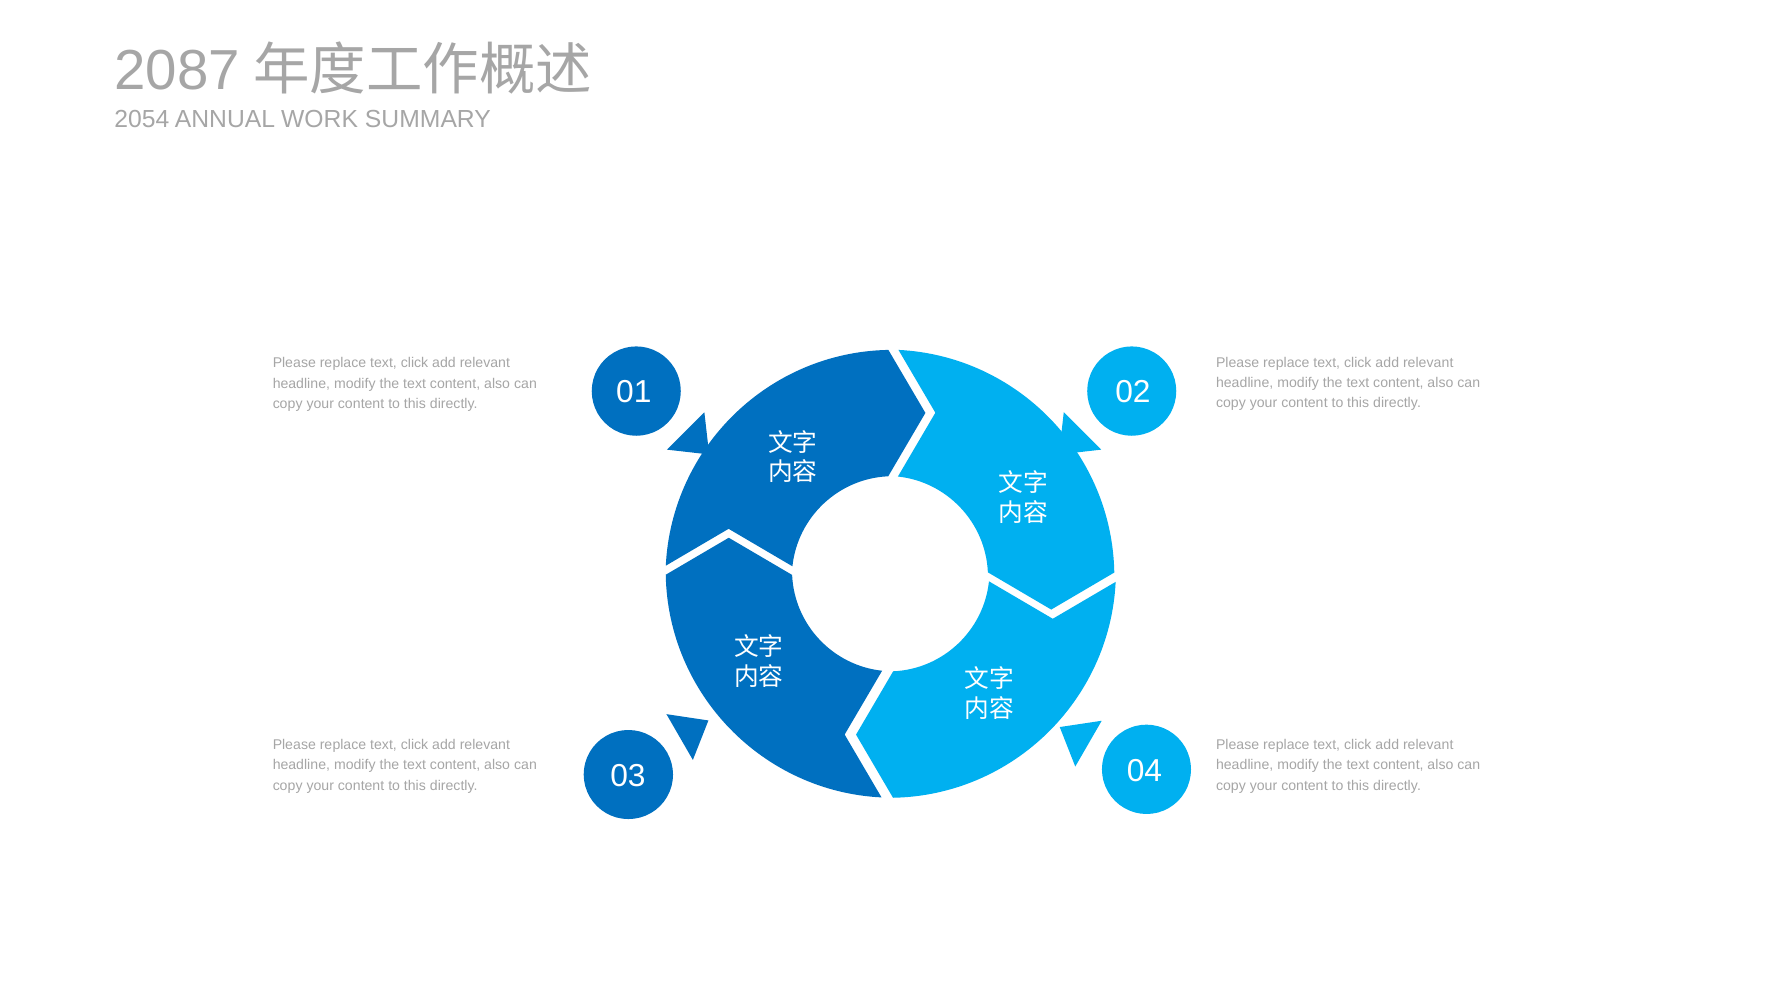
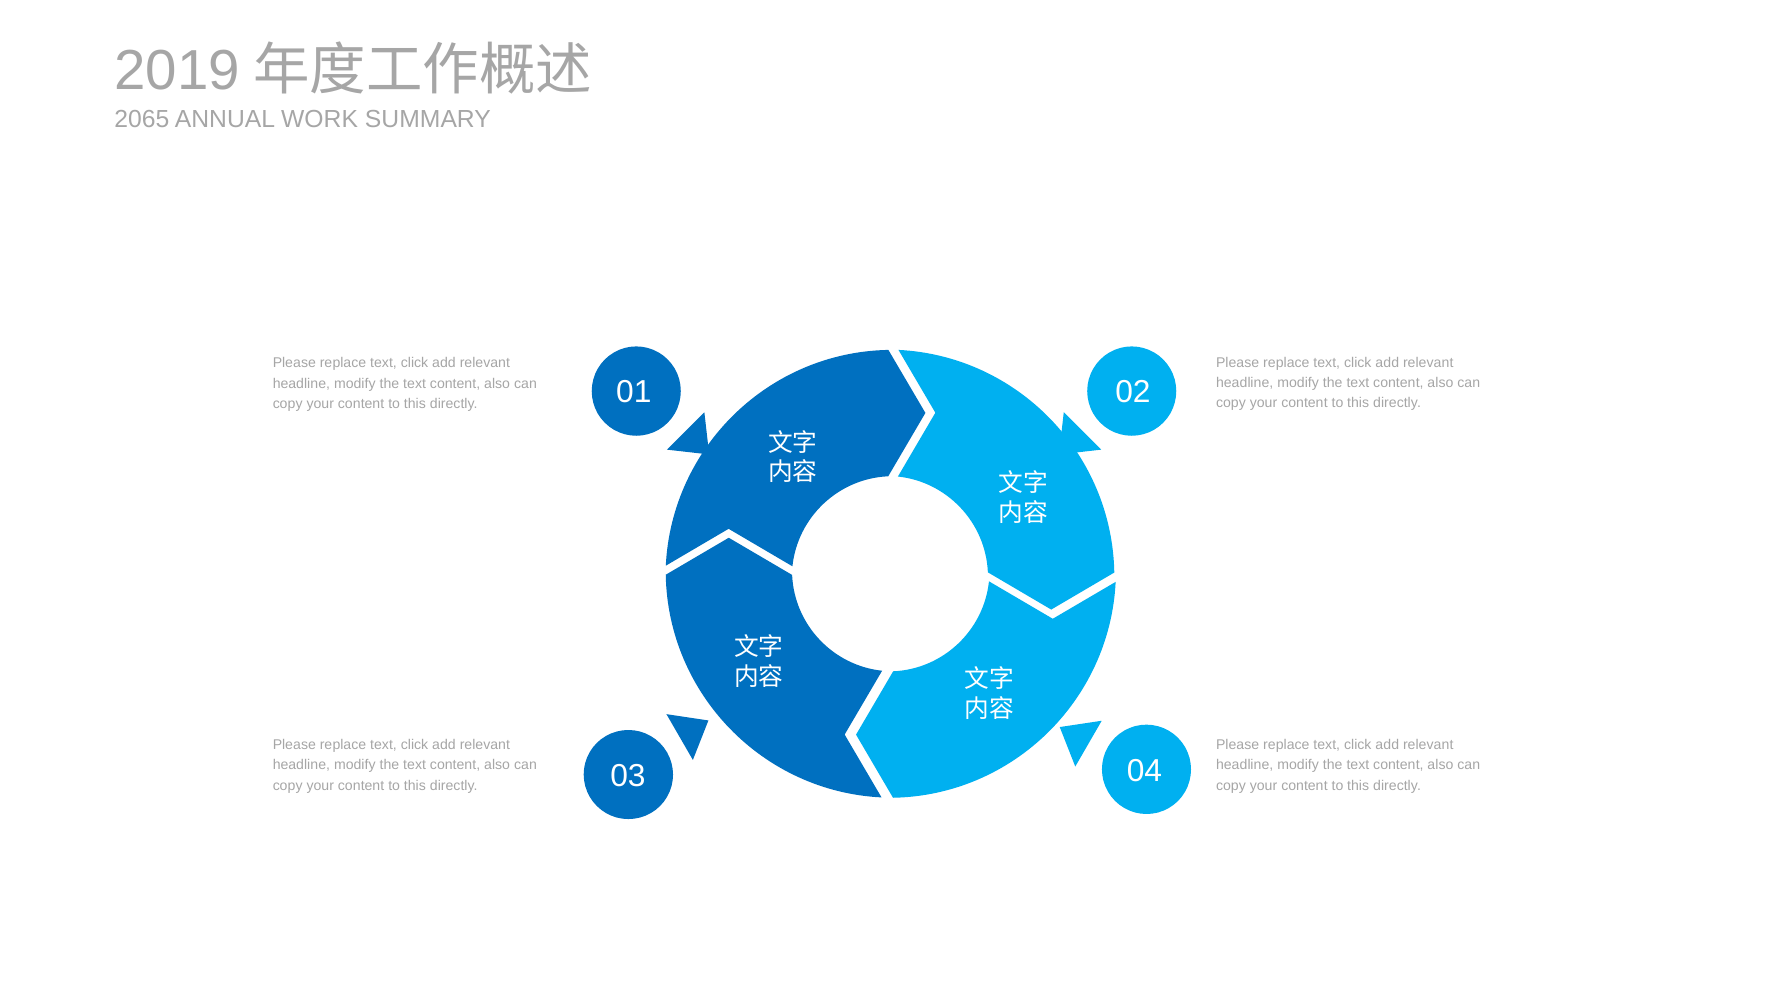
2087: 2087 -> 2019
2054: 2054 -> 2065
